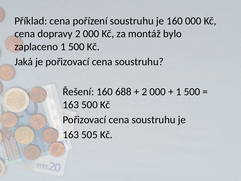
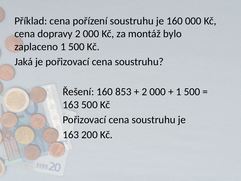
688: 688 -> 853
505: 505 -> 200
